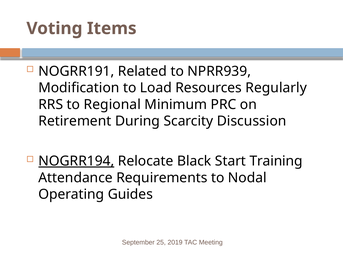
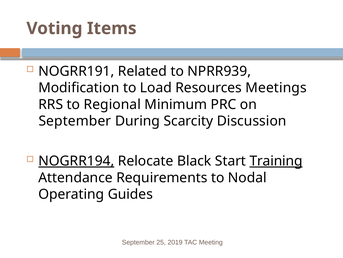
Regularly: Regularly -> Meetings
Retirement at (75, 121): Retirement -> September
Training underline: none -> present
